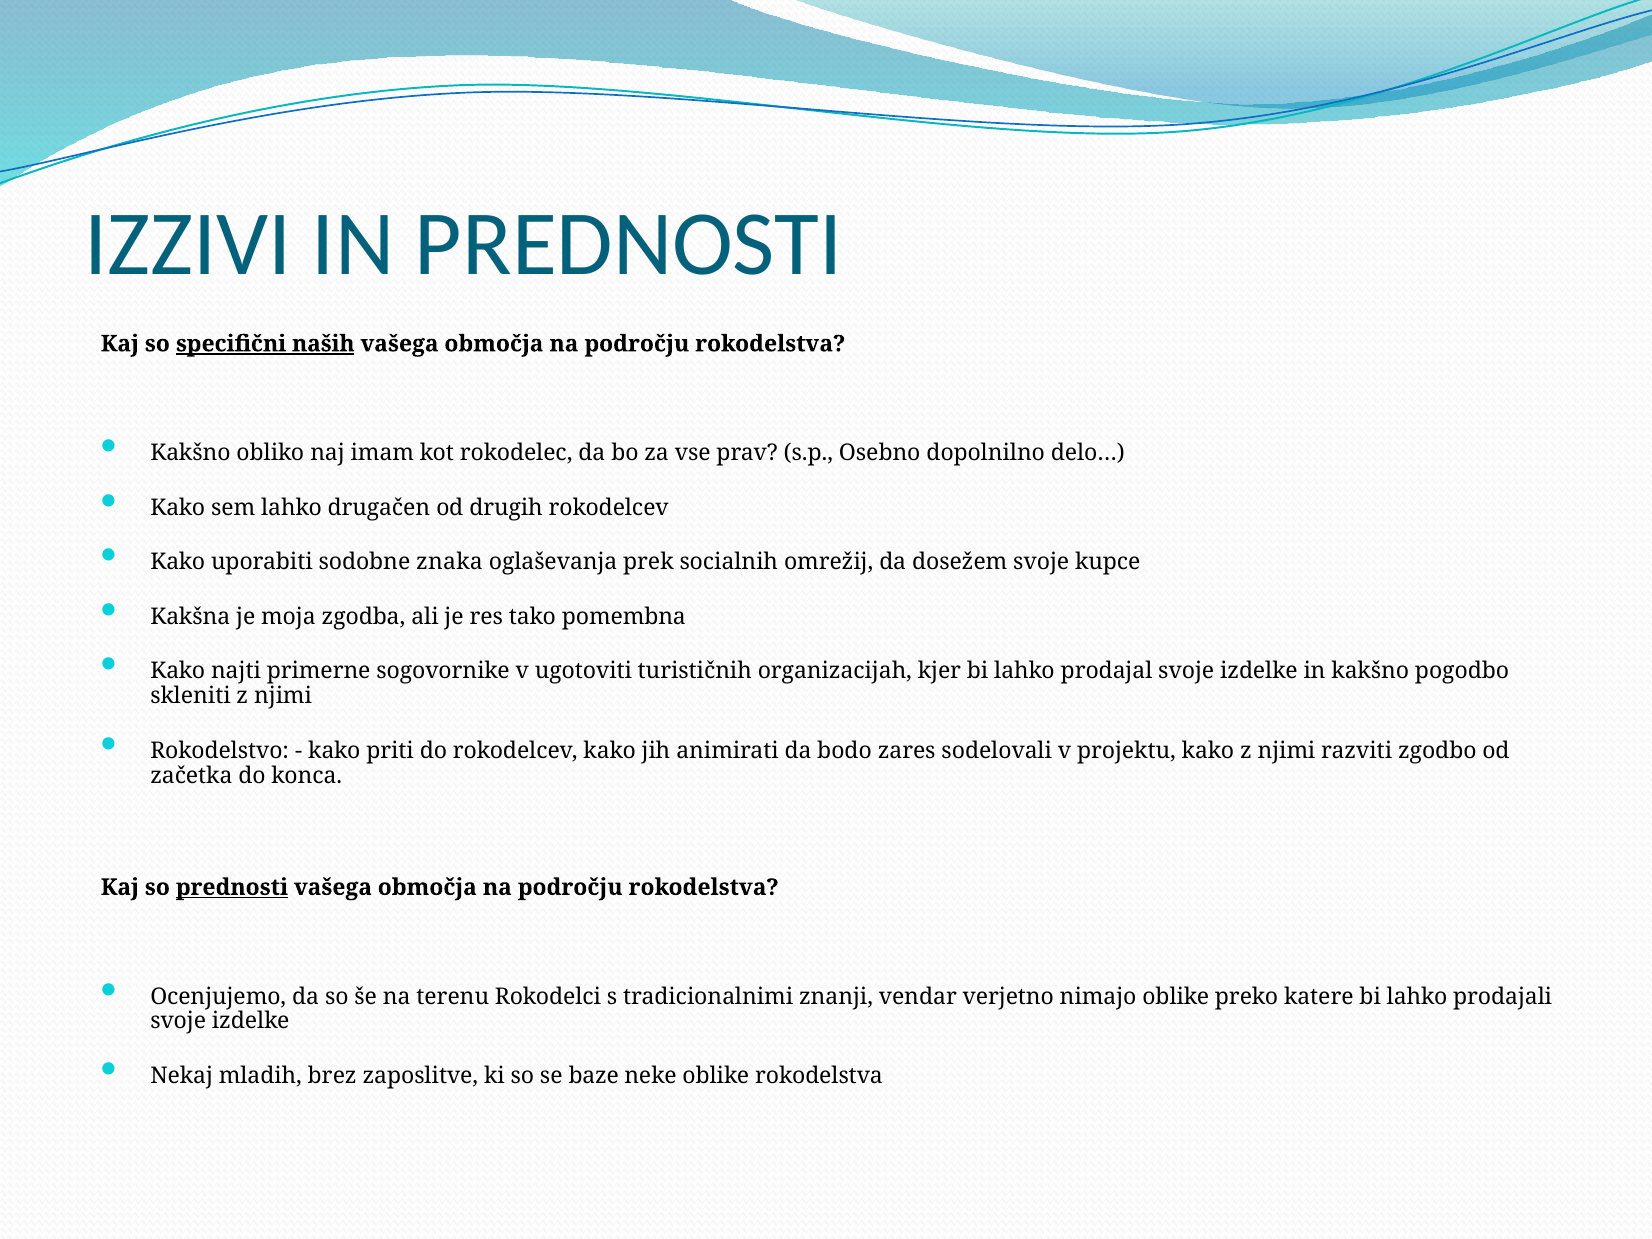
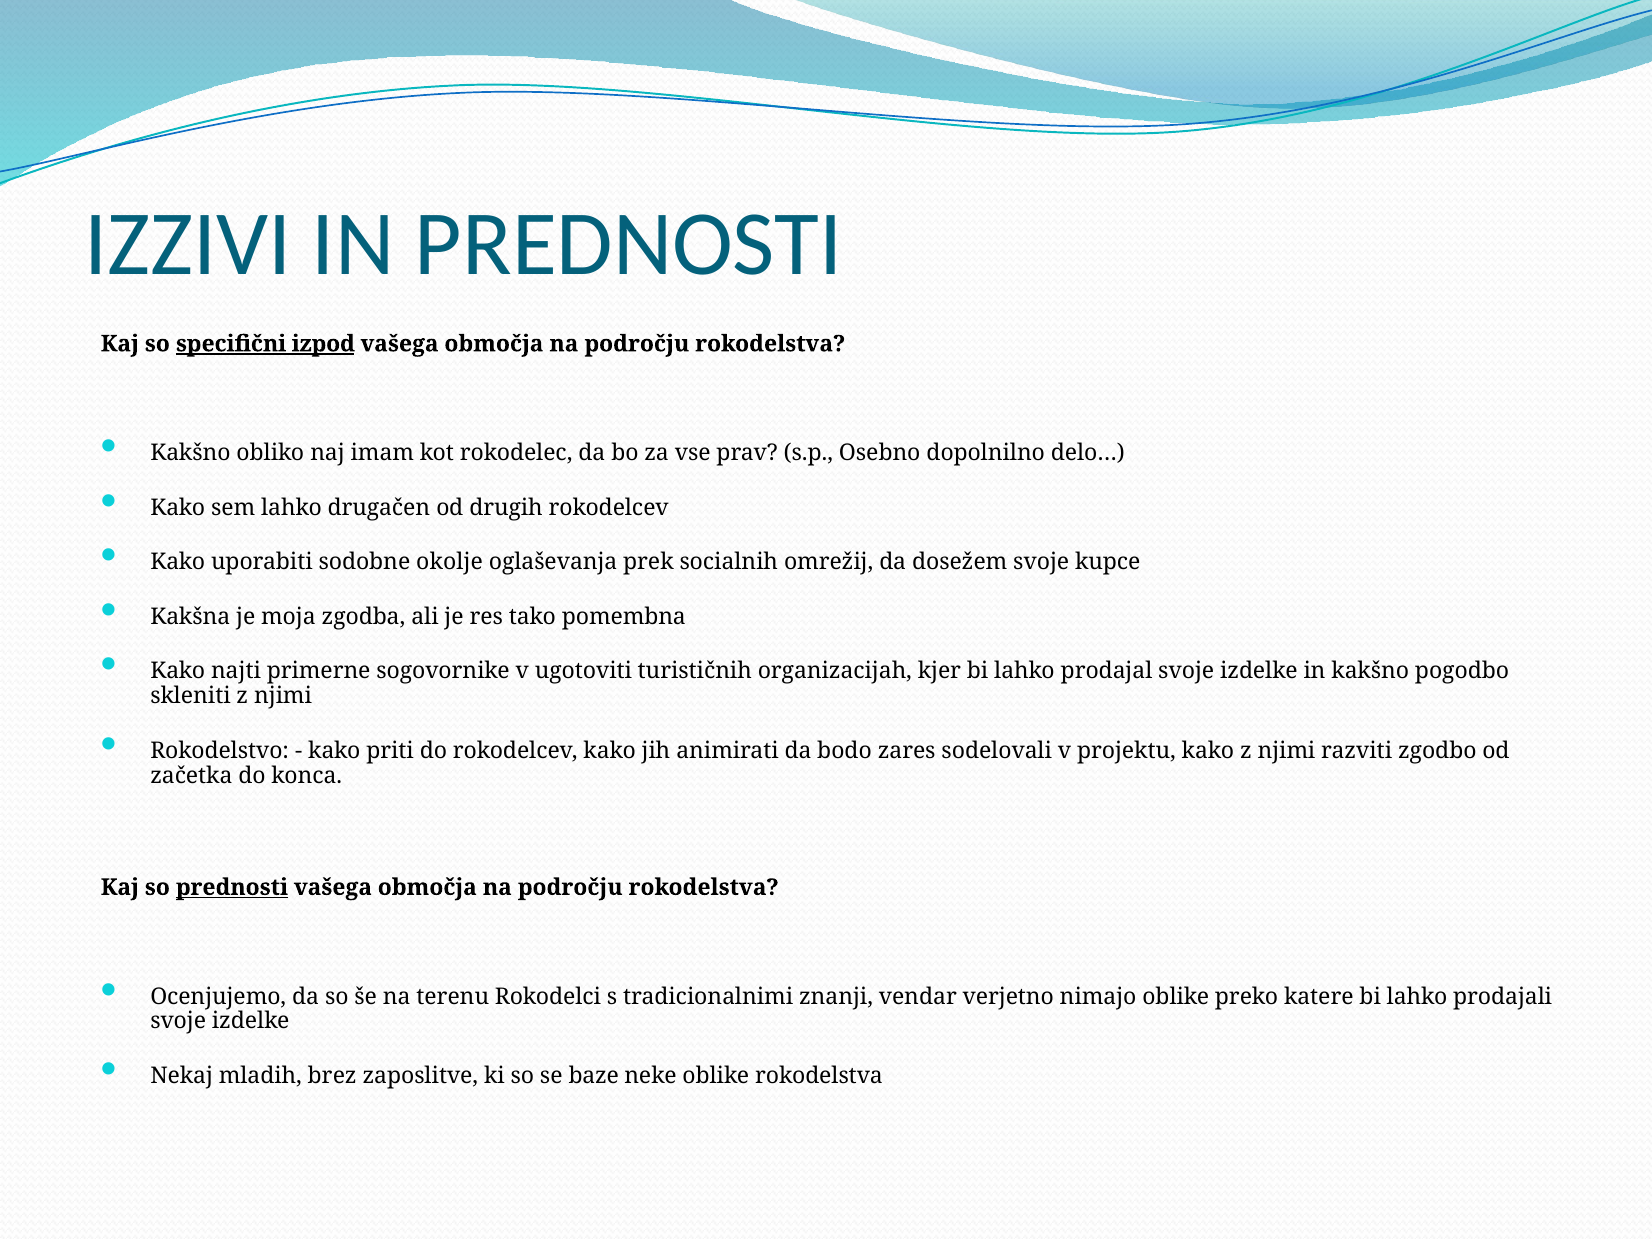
naših: naših -> izpod
znaka: znaka -> okolje
